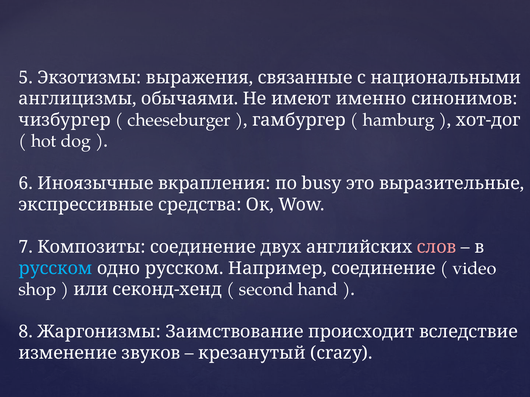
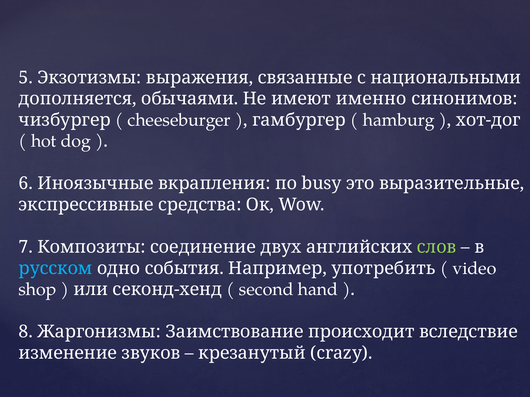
англицизмы: англицизмы -> дополняется
слов colour: pink -> light green
одно русском: русском -> события
Например соединение: соединение -> употребить
